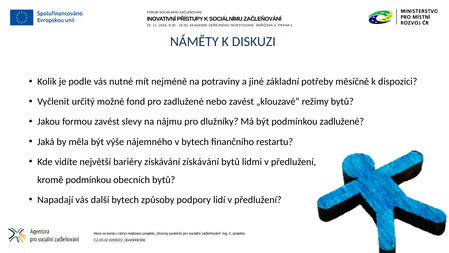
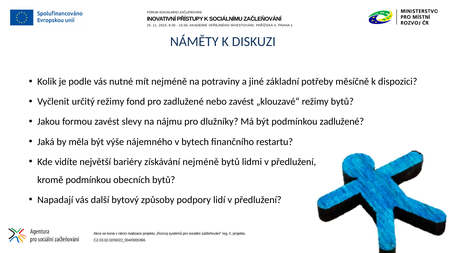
určitý možné: možné -> režimy
získávání získávání: získávání -> nejméně
další bytech: bytech -> bytový
